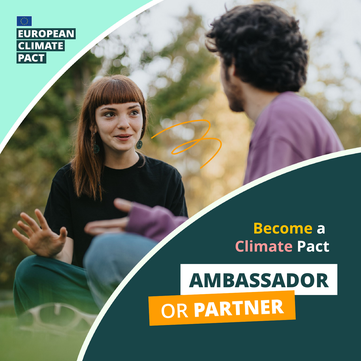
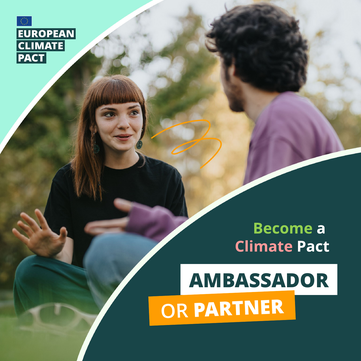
Become colour: yellow -> light green
